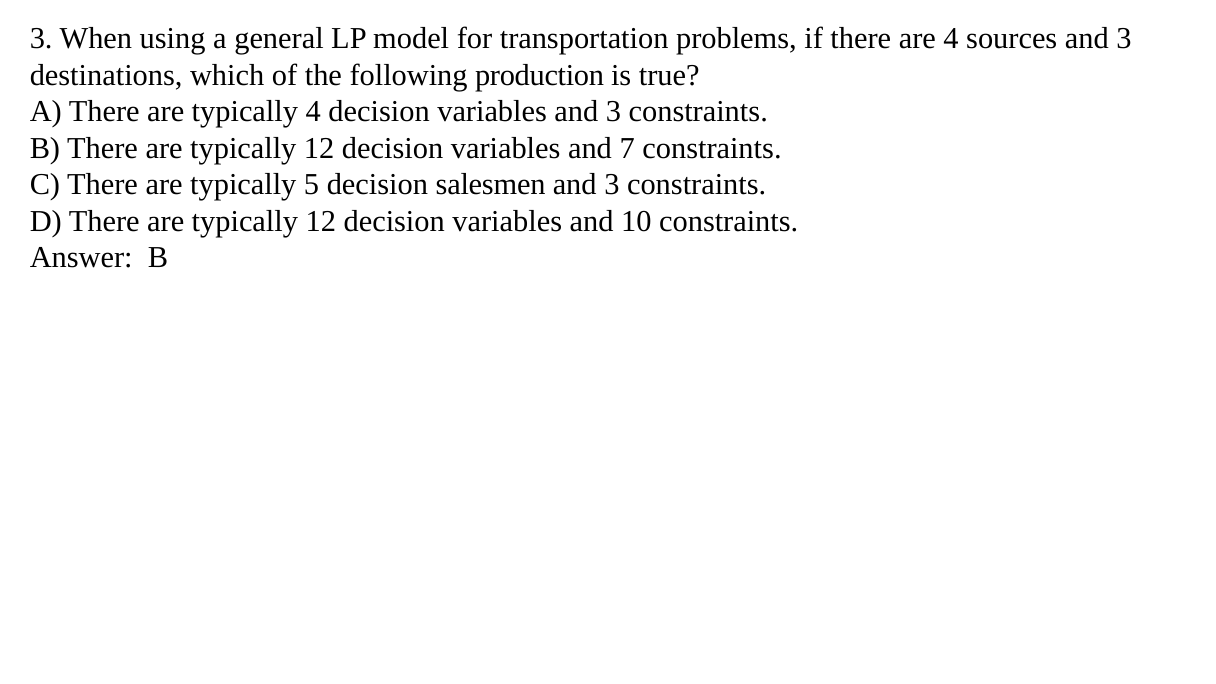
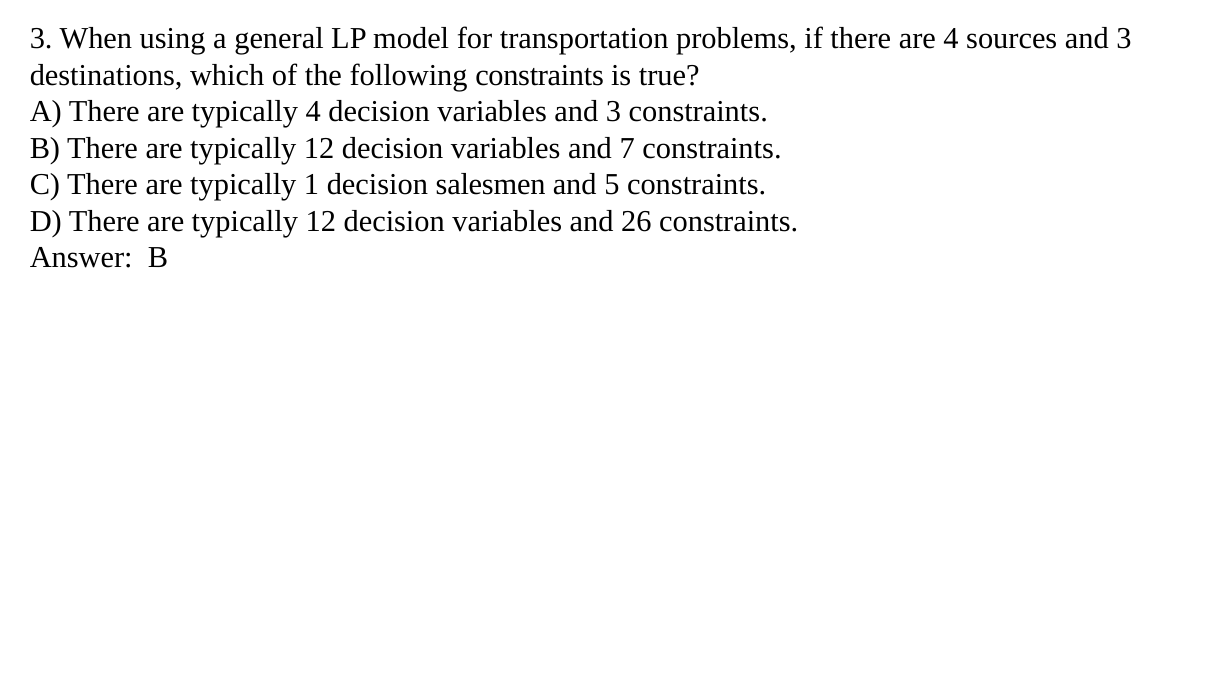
following production: production -> constraints
5: 5 -> 1
3 at (612, 184): 3 -> 5
10: 10 -> 26
